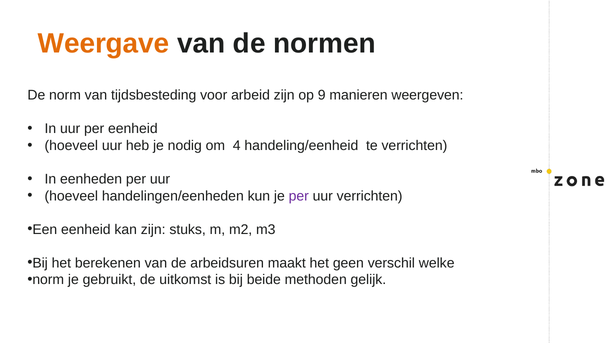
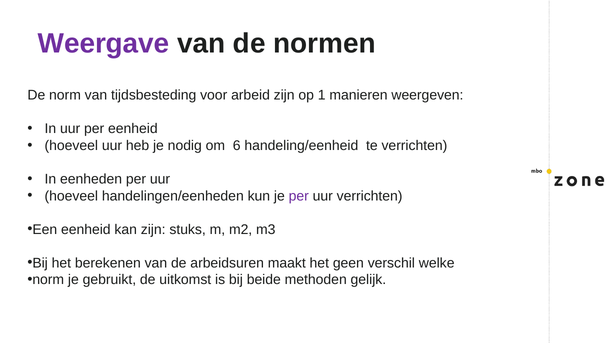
Weergave colour: orange -> purple
9: 9 -> 1
4: 4 -> 6
